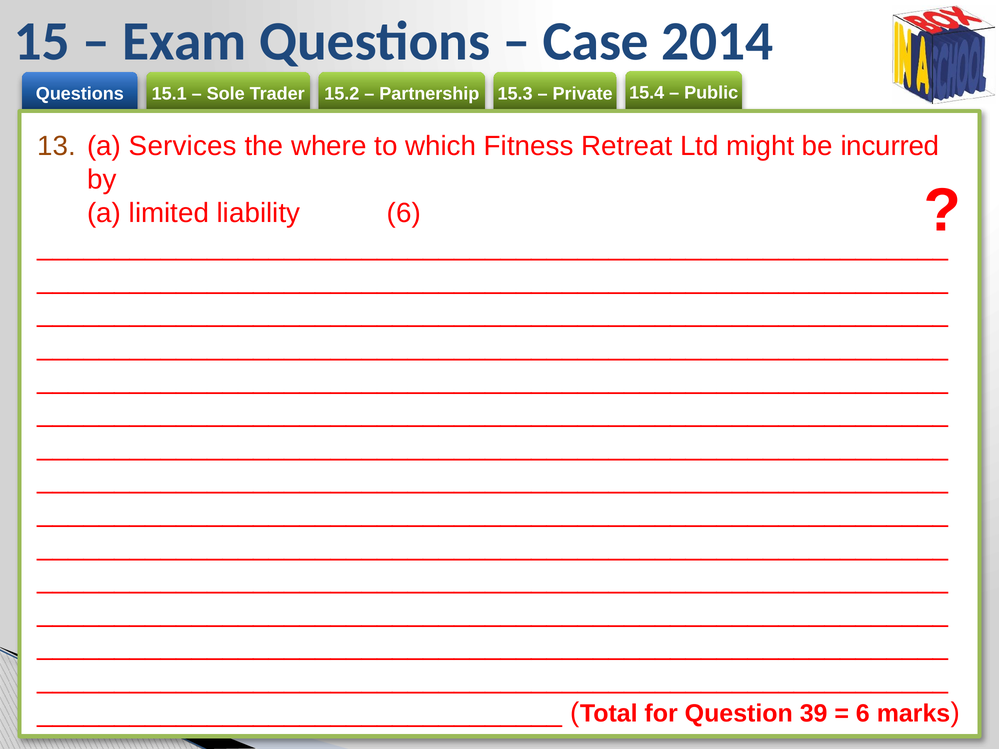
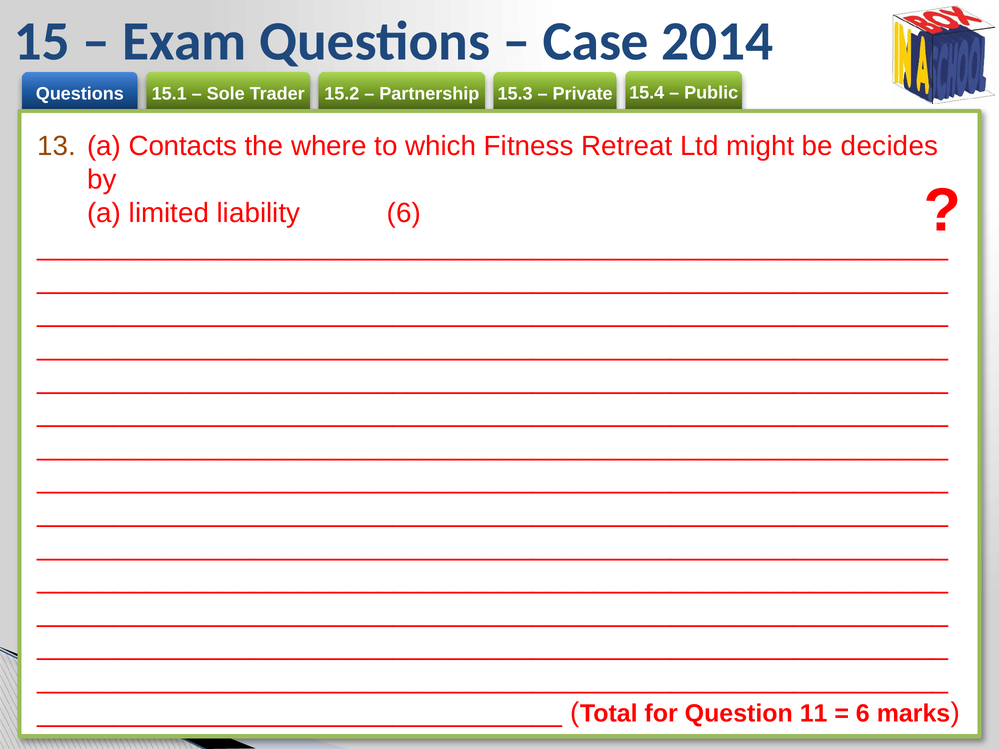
Services: Services -> Contacts
incurred: incurred -> decides
39: 39 -> 11
